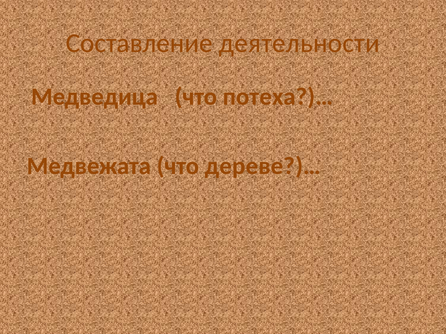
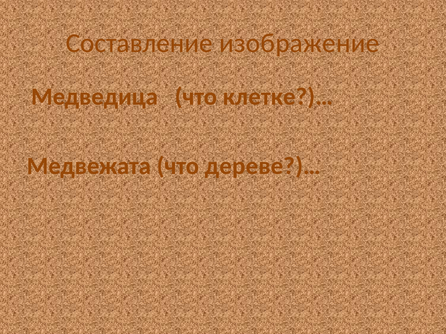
деятельности: деятельности -> изображение
потеха?)…: потеха?)… -> клетке?)…
